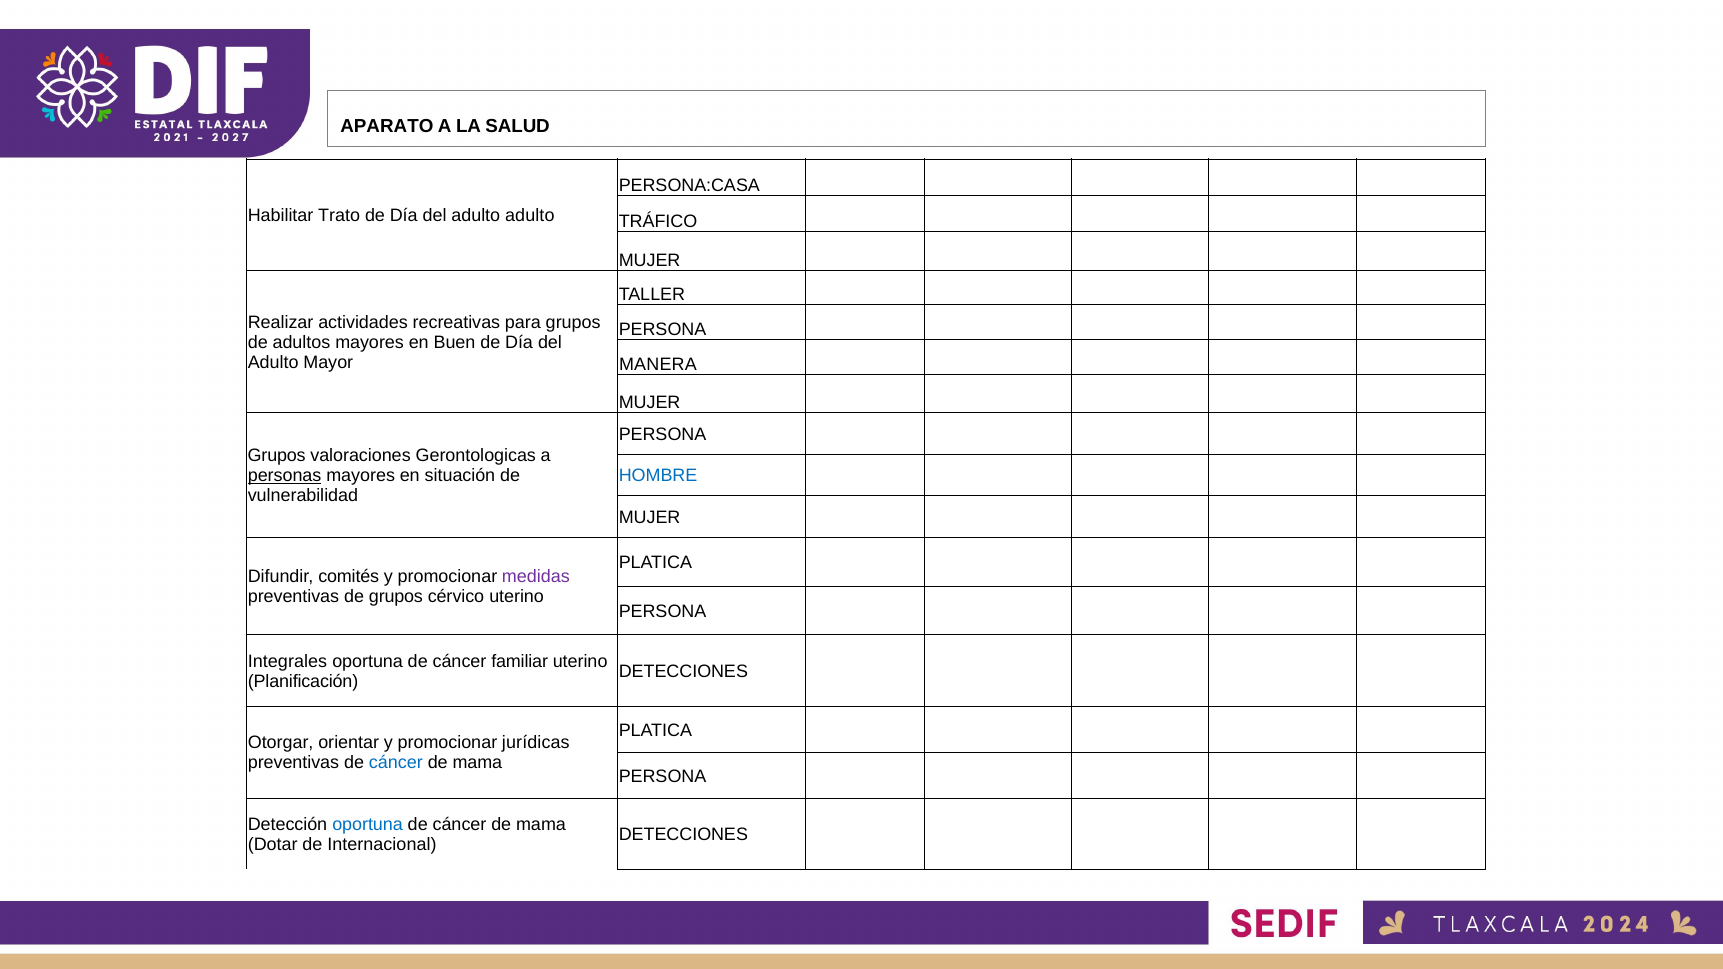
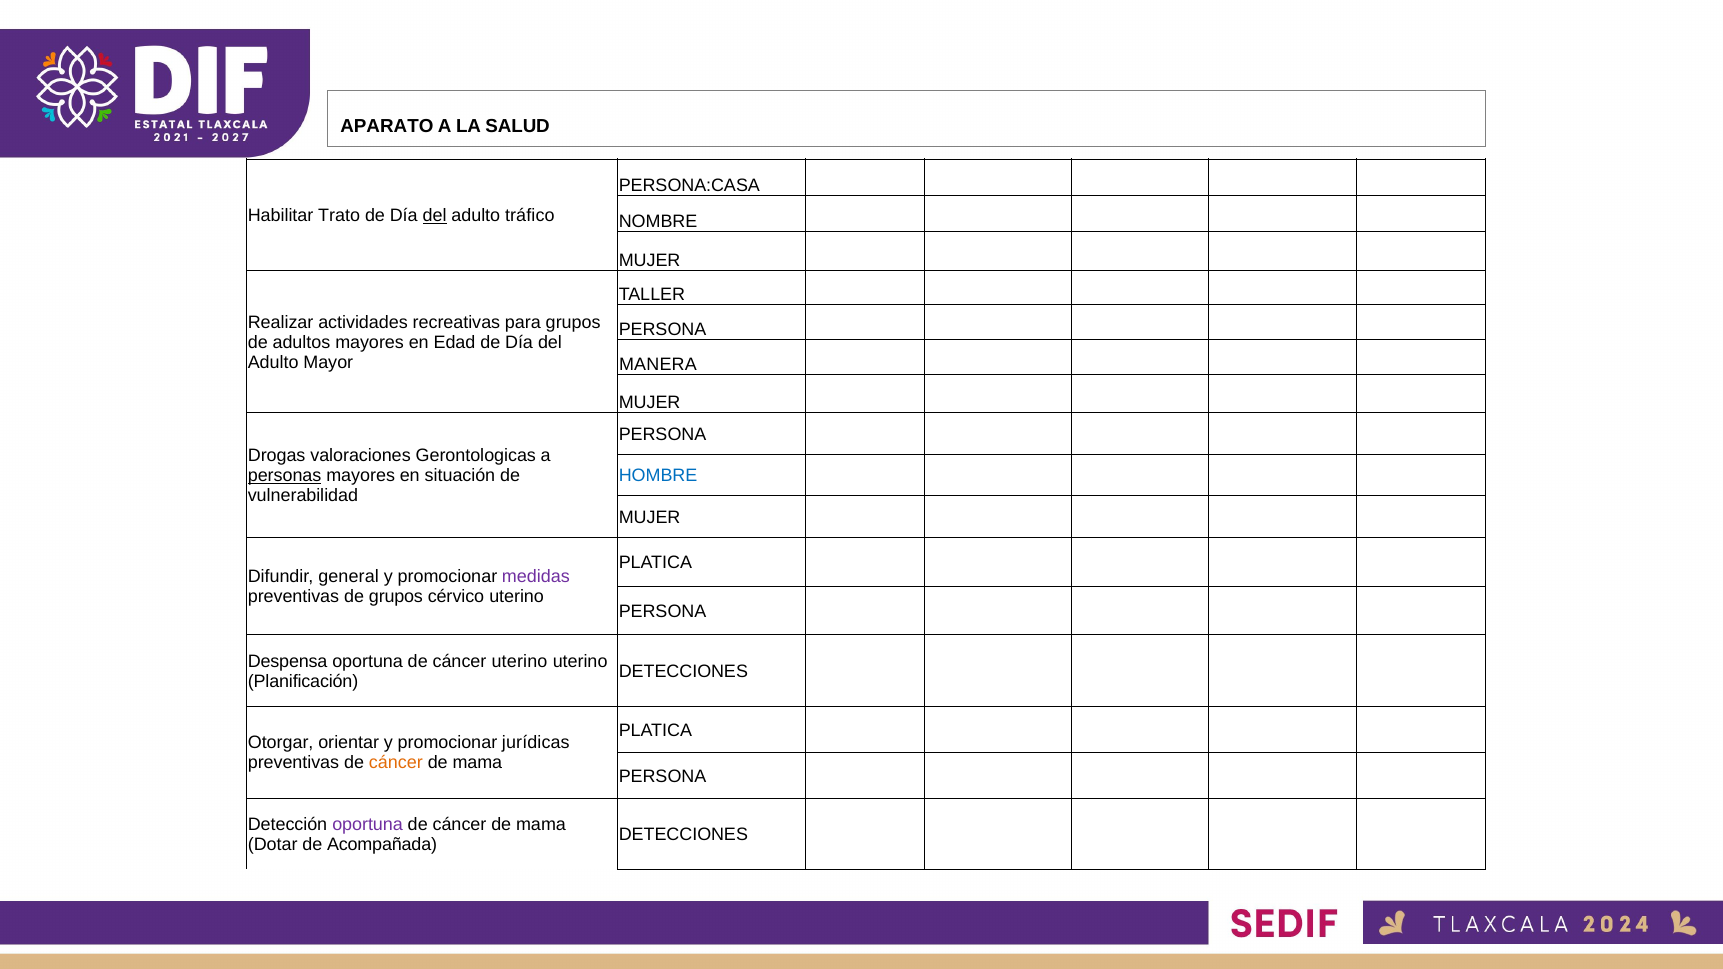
del at (435, 215) underline: none -> present
adulto adulto: adulto -> tráfico
TRÁFICO: TRÁFICO -> NOMBRE
Buen: Buen -> Edad
Grupos at (277, 456): Grupos -> Drogas
comités: comités -> general
Integrales: Integrales -> Despensa
cáncer familiar: familiar -> uterino
cáncer at (396, 763) colour: blue -> orange
oportuna at (368, 825) colour: blue -> purple
Internacional: Internacional -> Acompañada
